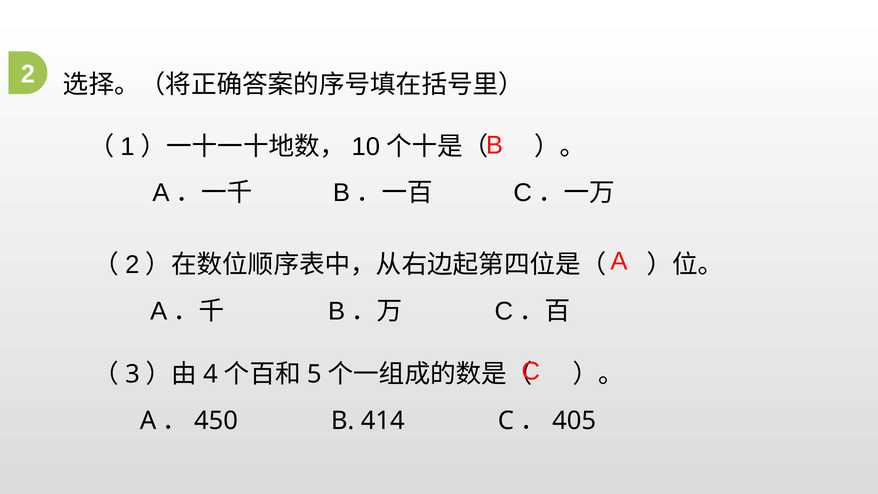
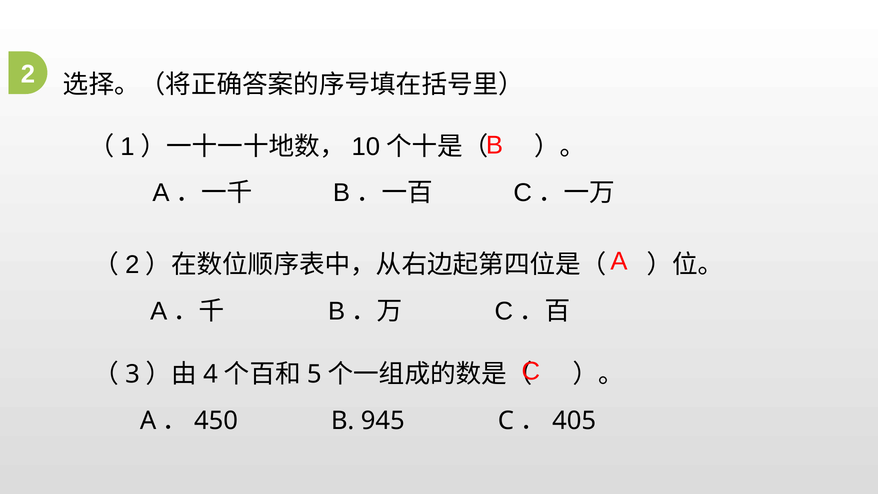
414: 414 -> 945
